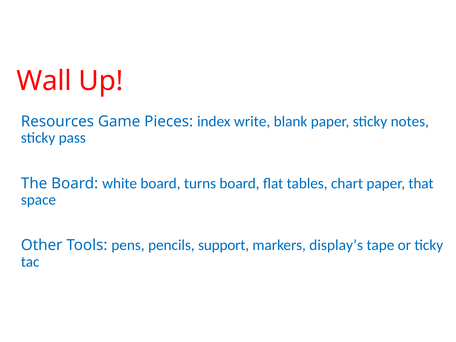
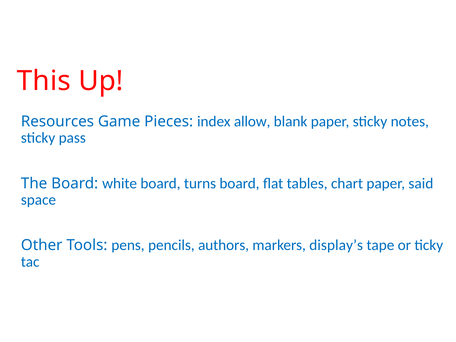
Wall: Wall -> This
write: write -> allow
that: that -> said
support: support -> authors
